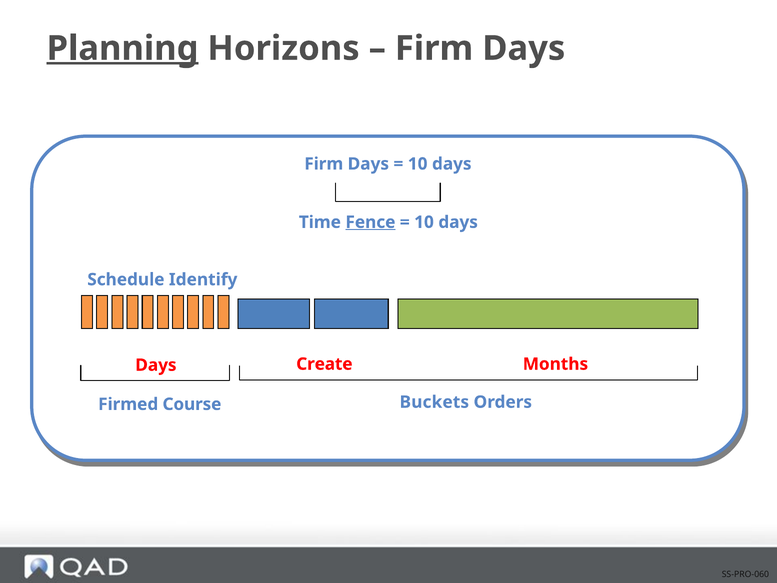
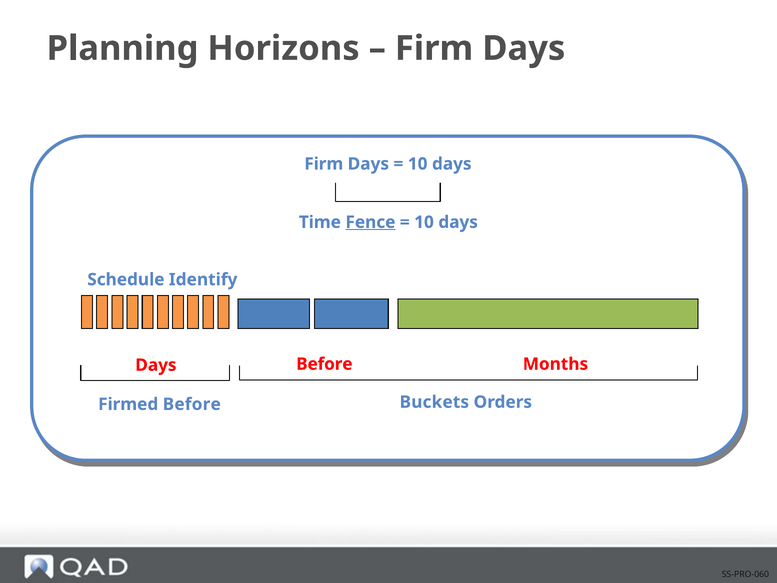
Planning underline: present -> none
Days Create: Create -> Before
Firmed Course: Course -> Before
